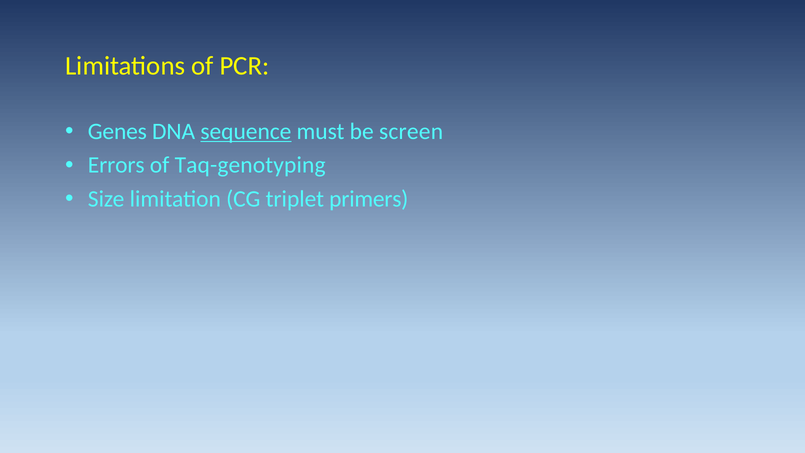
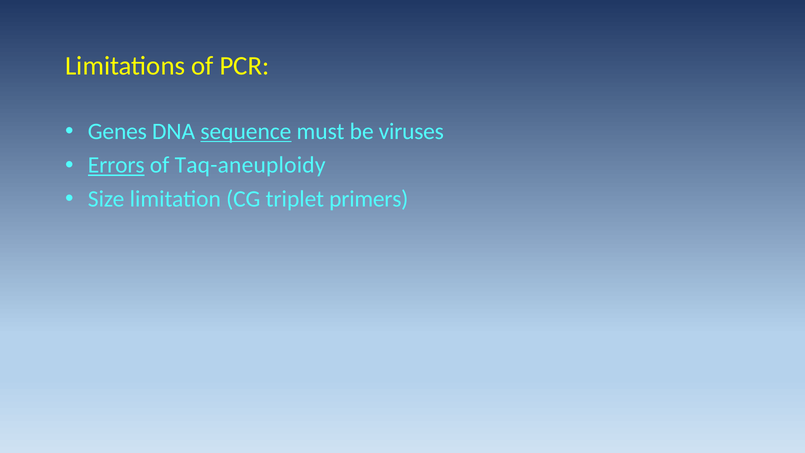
screen: screen -> viruses
Errors underline: none -> present
Taq-genotyping: Taq-genotyping -> Taq-aneuploidy
